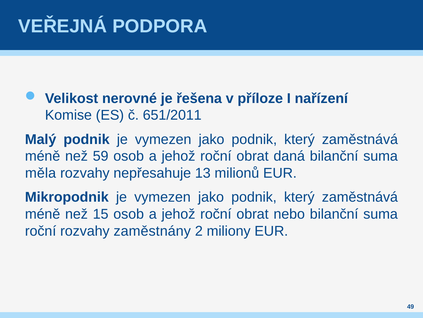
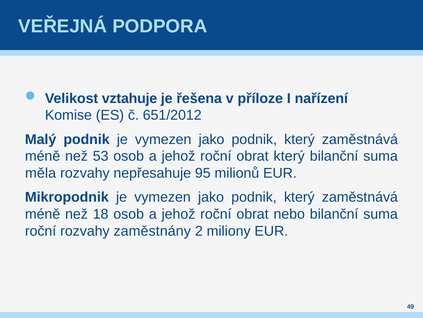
nerovné: nerovné -> vztahuje
651/2011: 651/2011 -> 651/2012
59: 59 -> 53
obrat daná: daná -> který
13: 13 -> 95
15: 15 -> 18
